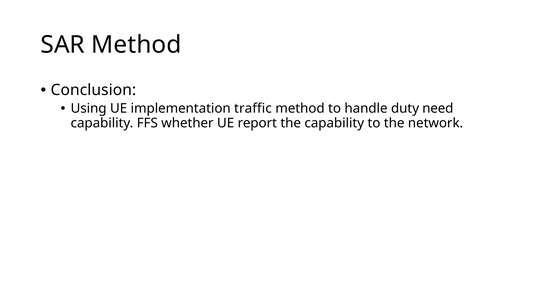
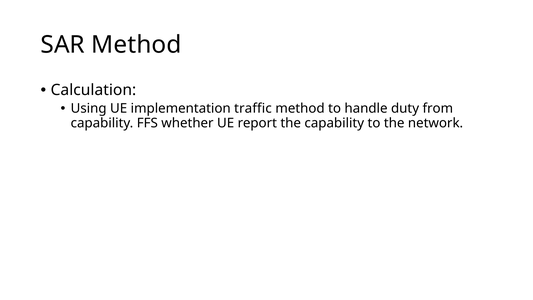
Conclusion: Conclusion -> Calculation
need: need -> from
